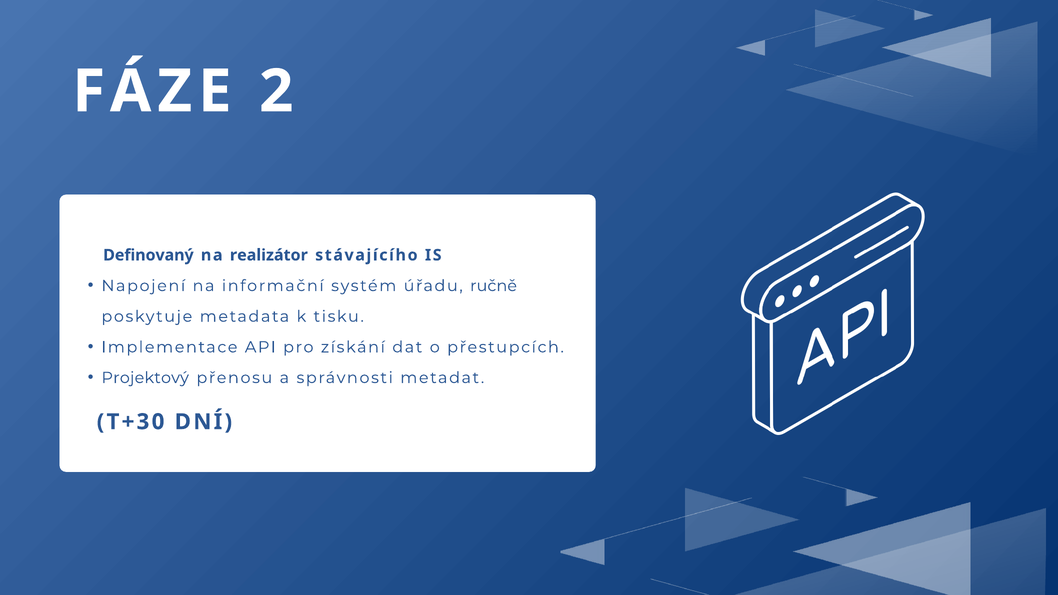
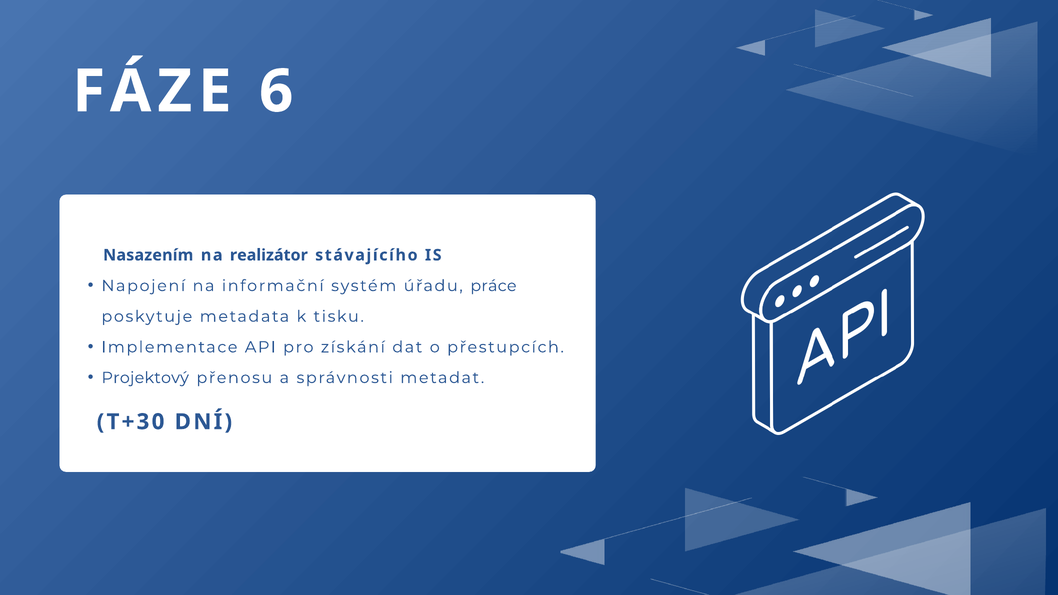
2: 2 -> 6
Definovaný: Definovaný -> Nasazením
ručně: ručně -> práce
